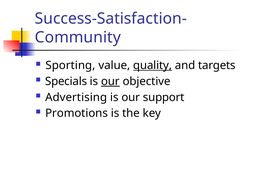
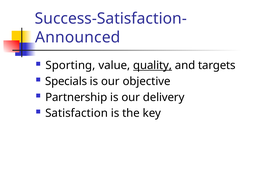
Community: Community -> Announced
our at (110, 81) underline: present -> none
Advertising: Advertising -> Partnership
support: support -> delivery
Promotions: Promotions -> Satisfaction
